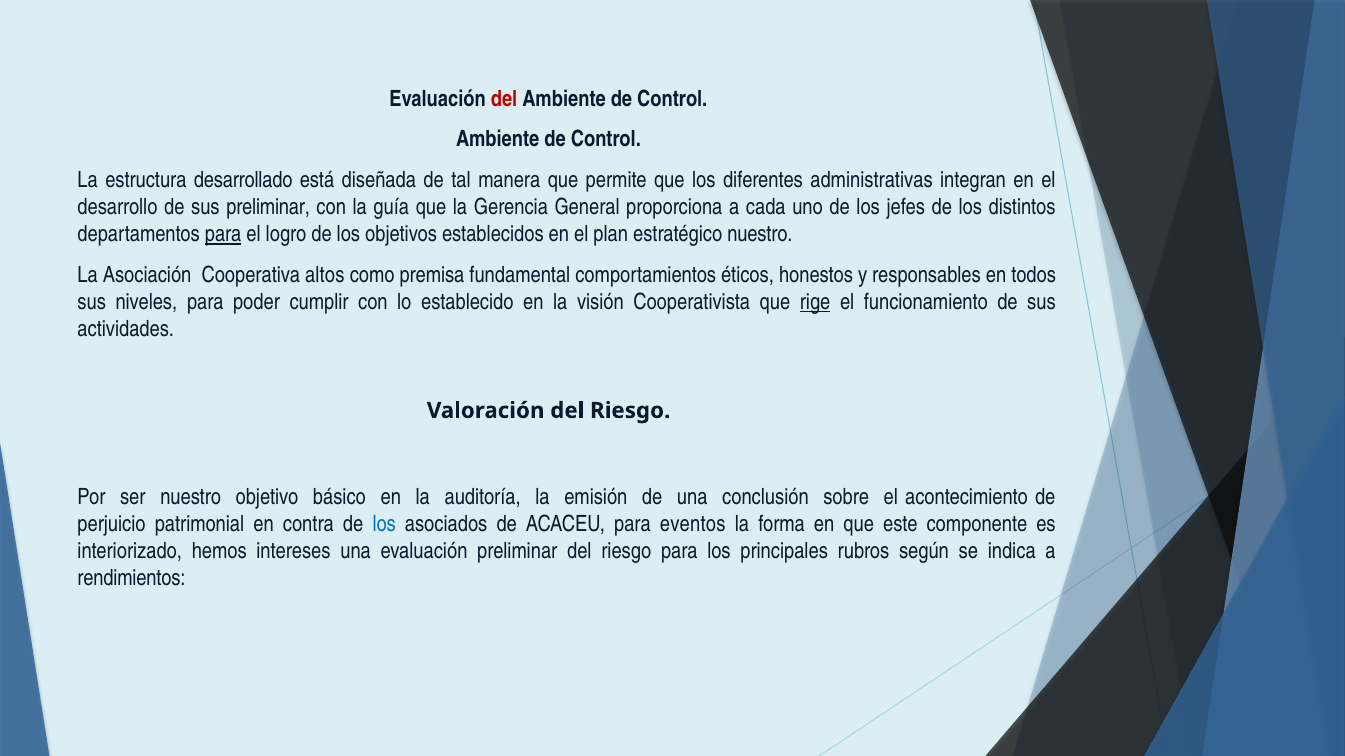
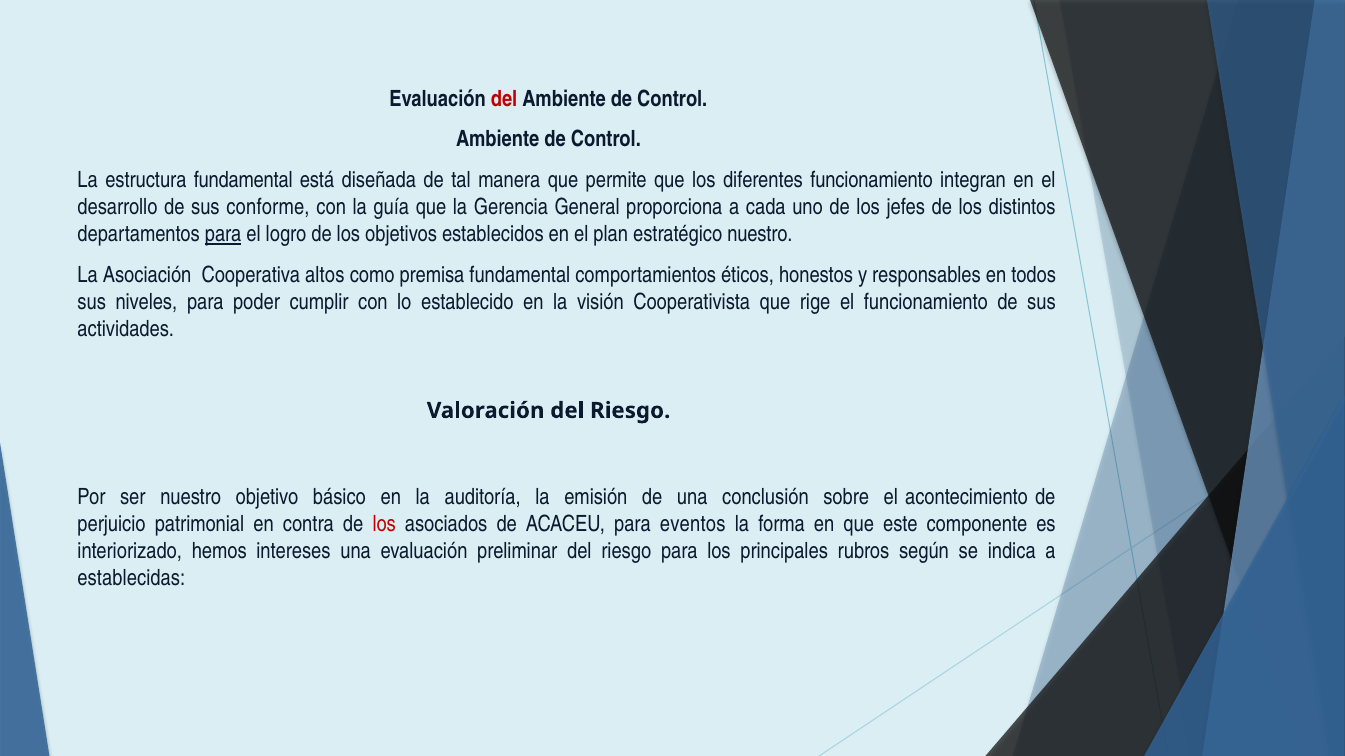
estructura desarrollado: desarrollado -> fundamental
diferentes administrativas: administrativas -> funcionamiento
sus preliminar: preliminar -> conforme
rige underline: present -> none
los at (384, 524) colour: blue -> red
rendimientos: rendimientos -> establecidas
